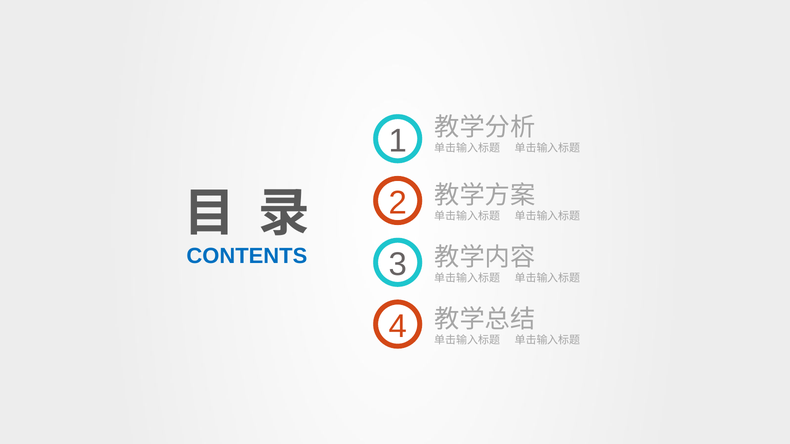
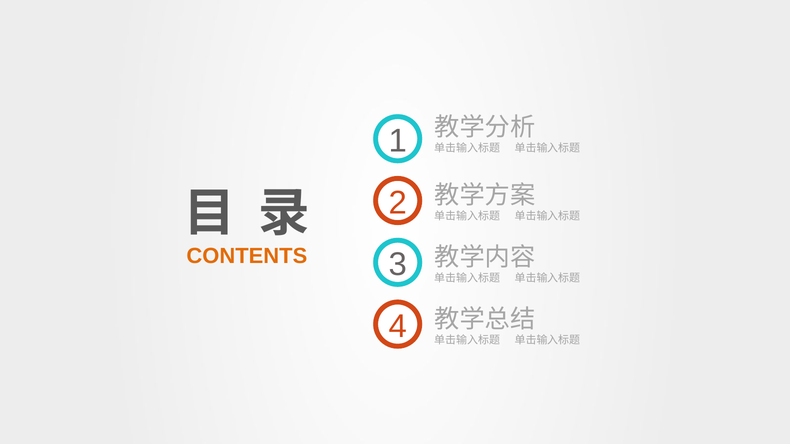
CONTENTS colour: blue -> orange
